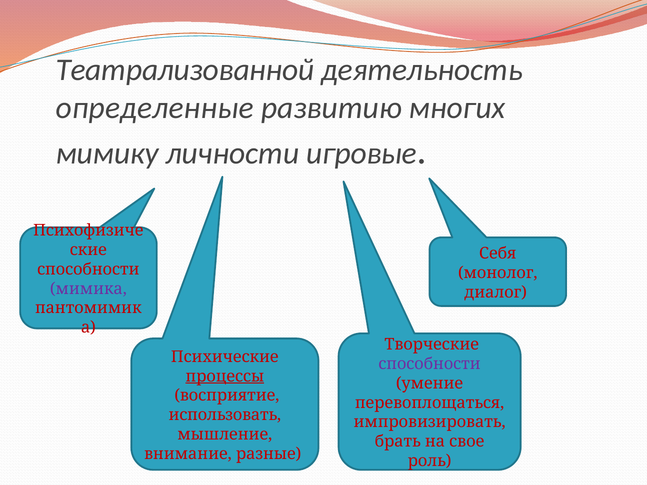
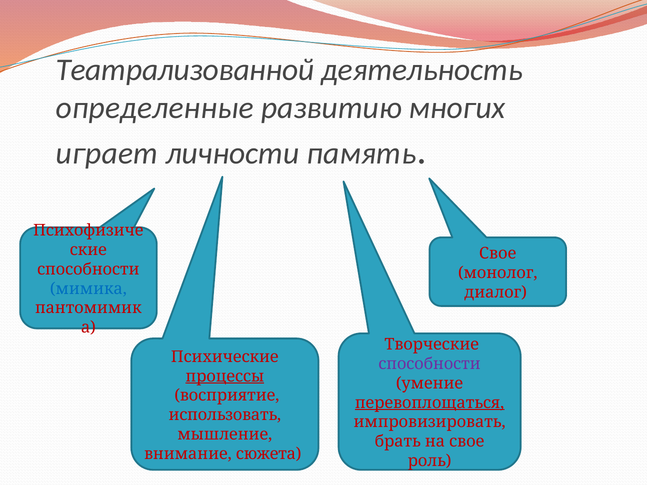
мимику: мимику -> играет
игровые: игровые -> память
Себя at (498, 254): Себя -> Свое
мимика colour: purple -> blue
перевоплощаться underline: none -> present
разные: разные -> сюжета
